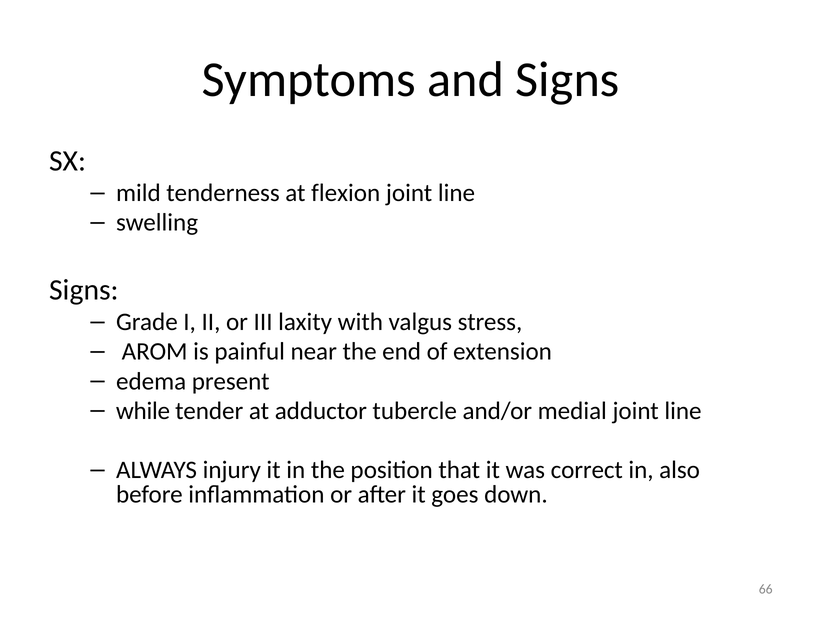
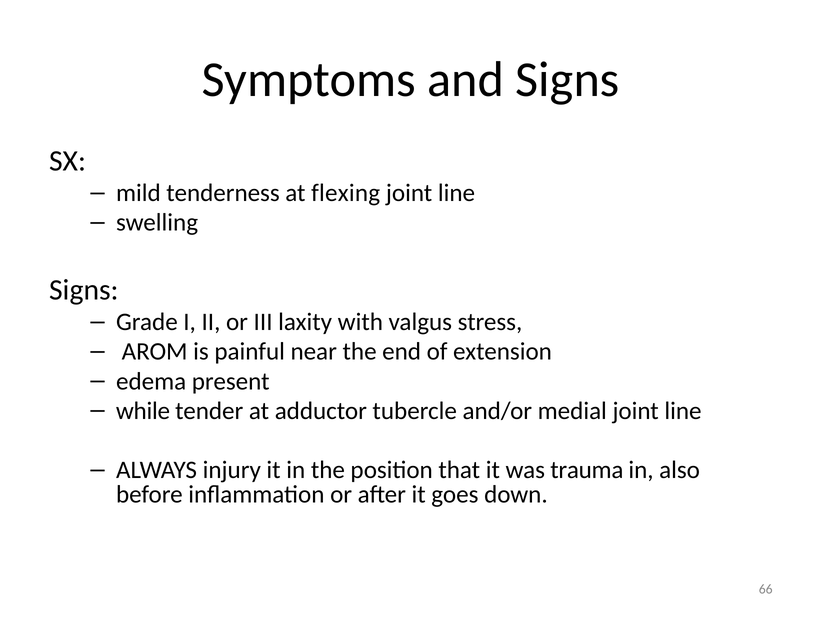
flexion: flexion -> flexing
correct: correct -> trauma
